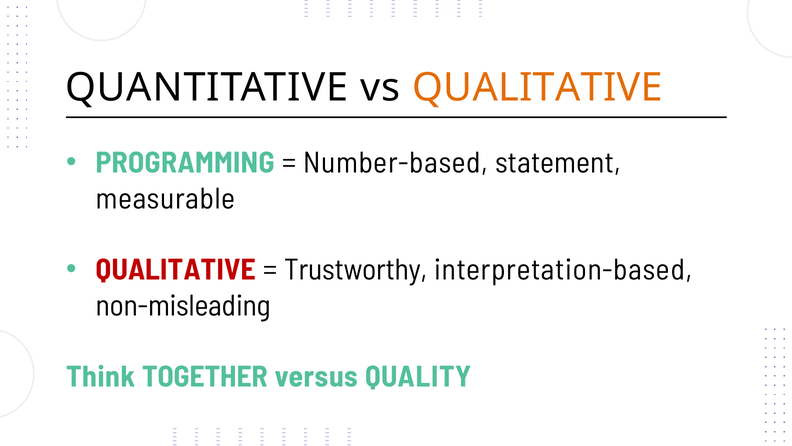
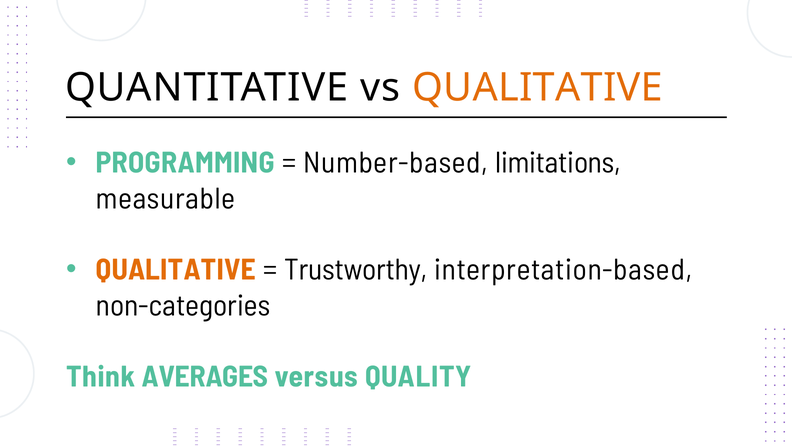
statement: statement -> limitations
QUALITATIVE at (176, 270) colour: red -> orange
non-misleading: non-misleading -> non-categories
TOGETHER: TOGETHER -> AVERAGES
